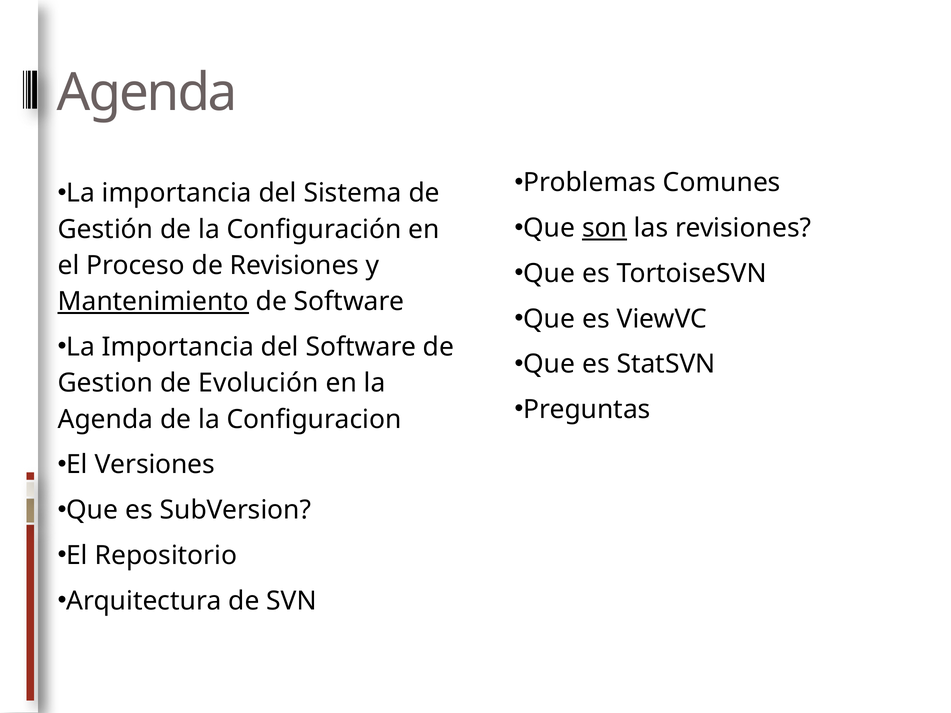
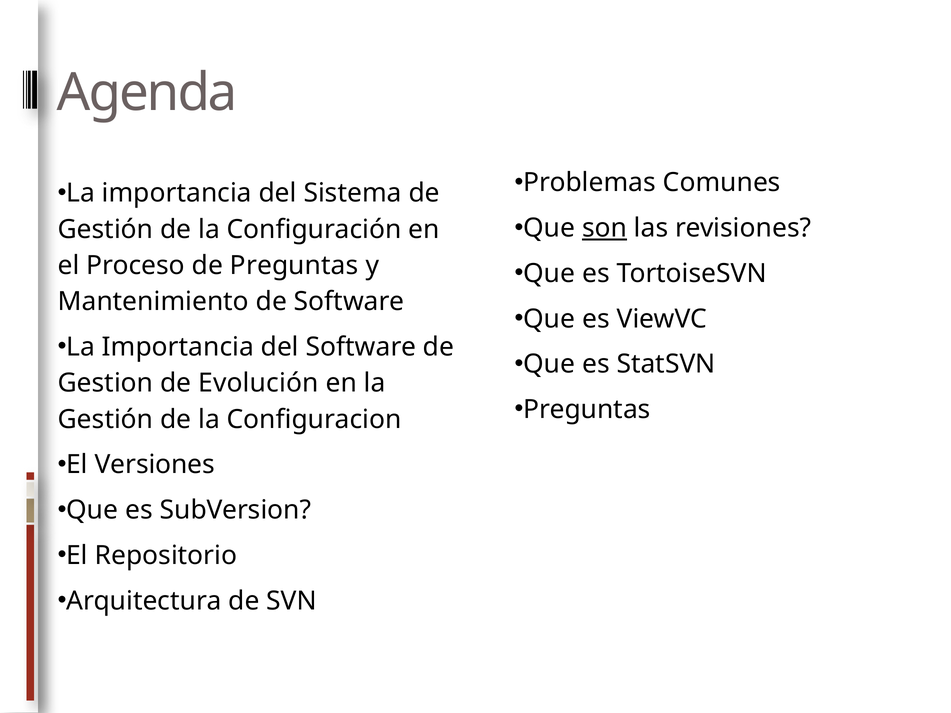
de Revisiones: Revisiones -> Preguntas
Mantenimiento underline: present -> none
Agenda at (105, 420): Agenda -> Gestión
